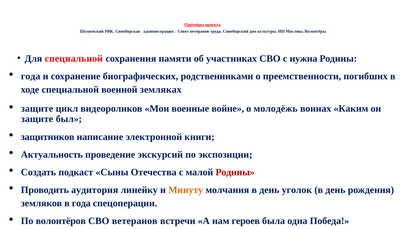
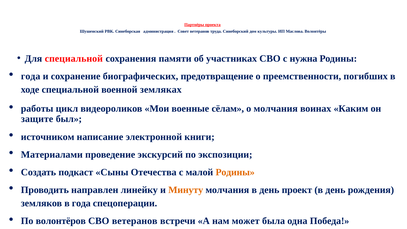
родственниками: родственниками -> предотвращение
защите at (37, 109): защите -> работы
войне: войне -> сёлам
о молодёжь: молодёжь -> молчания
защитников: защитников -> источником
Актуальность: Актуальность -> Материалами
Родины at (235, 172) colour: red -> orange
аудитория: аудитория -> направлен
уголок: уголок -> проект
героев: героев -> может
